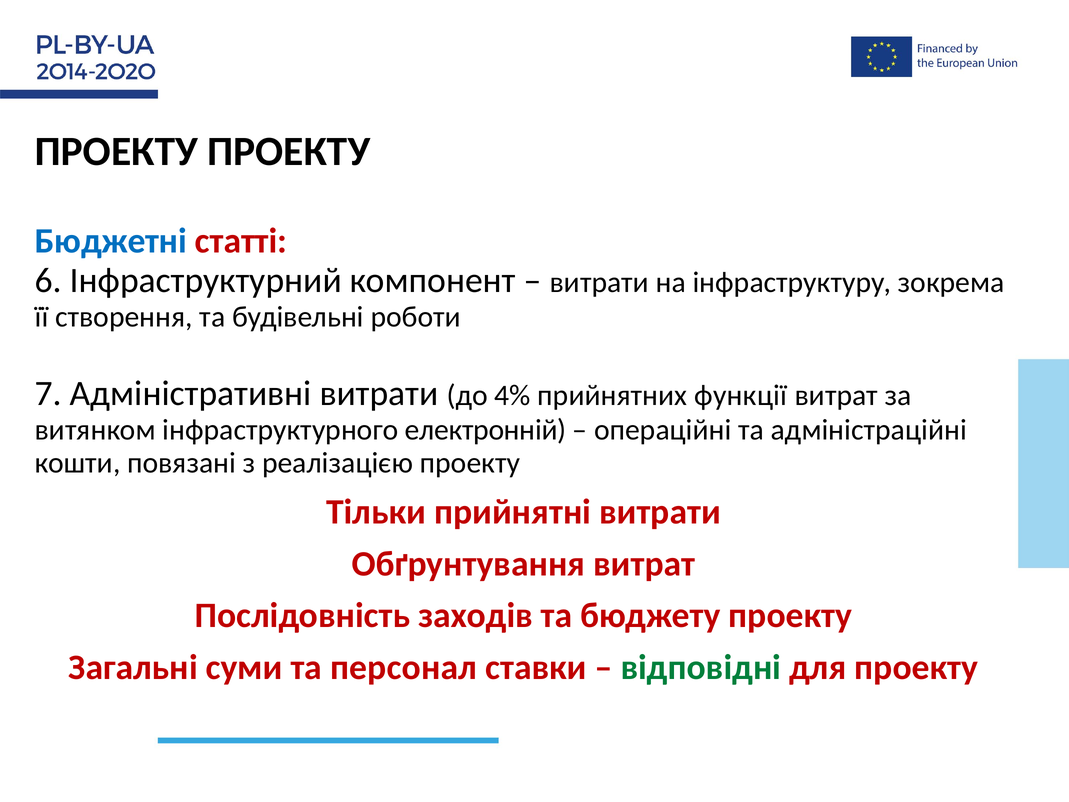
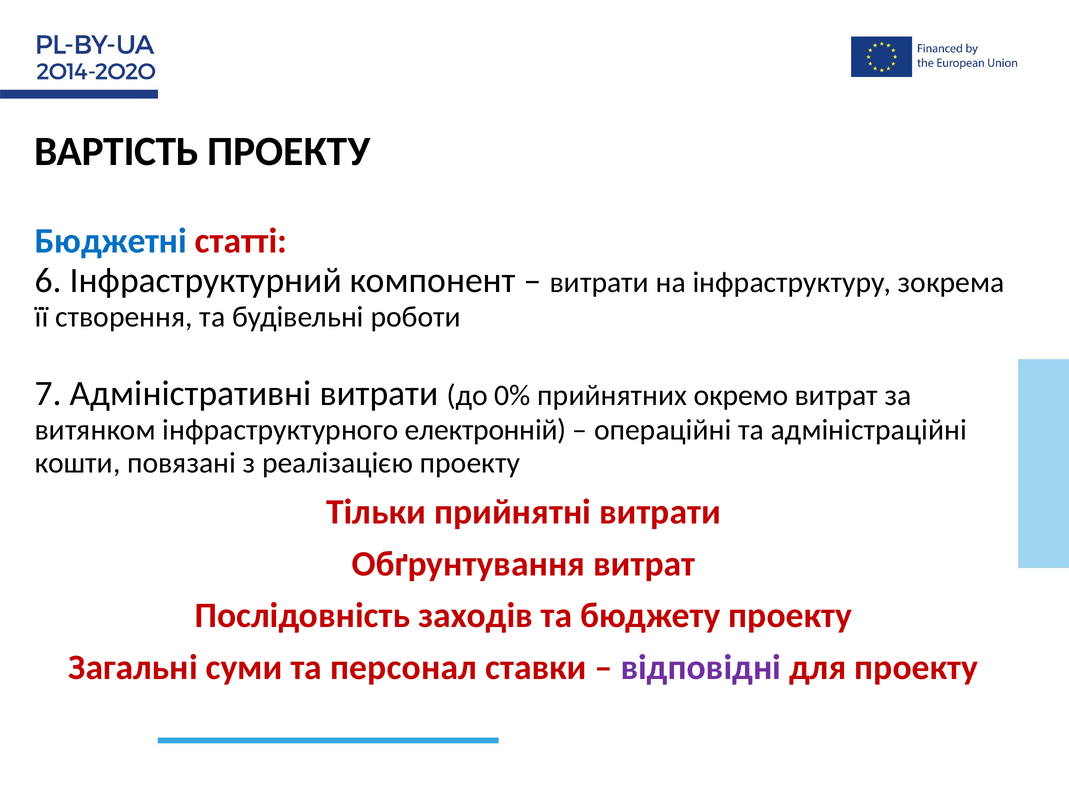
ПРОЕКТУ at (116, 151): ПРОЕКТУ -> ВАРТІСТЬ
4%: 4% -> 0%
функції: функції -> окремо
відповідні colour: green -> purple
